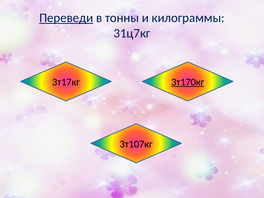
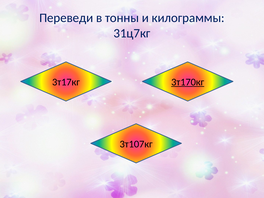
Переведи underline: present -> none
